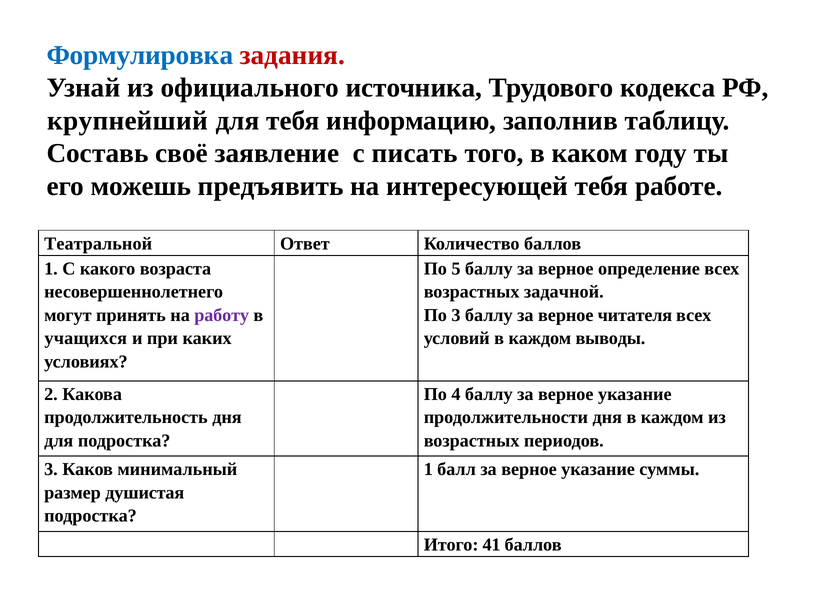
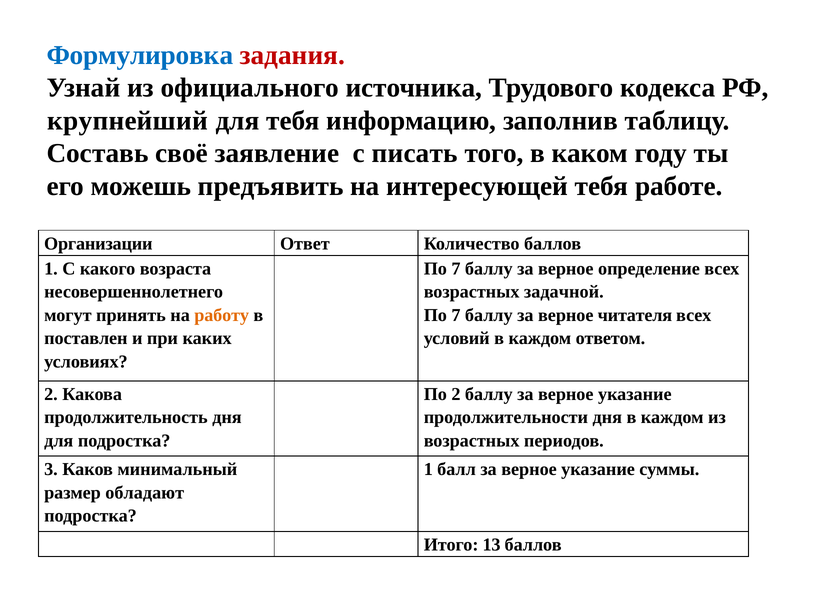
Театральной: Театральной -> Организации
5 at (456, 269): 5 -> 7
работу colour: purple -> orange
3 at (456, 315): 3 -> 7
учащихся: учащихся -> поставлен
выводы: выводы -> ответом
По 4: 4 -> 2
душистая: душистая -> обладают
41: 41 -> 13
